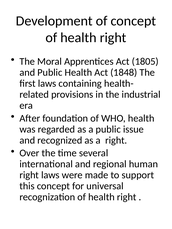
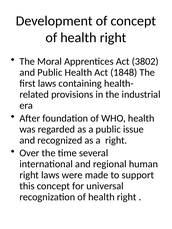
1805: 1805 -> 3802
